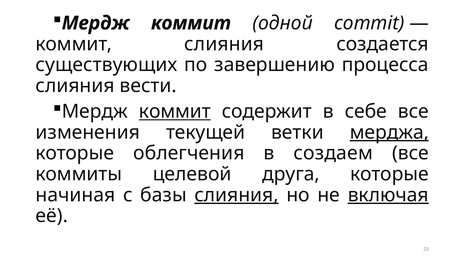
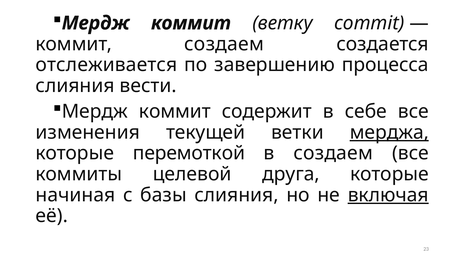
одной: одной -> ветку
коммит слияния: слияния -> создаем
существующих: существующих -> отслеживается
коммит at (175, 111) underline: present -> none
облегчения: облегчения -> перемоткой
слияния at (237, 195) underline: present -> none
